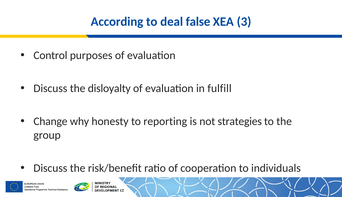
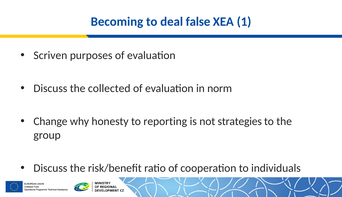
According: According -> Becoming
3: 3 -> 1
Control: Control -> Scriven
disloyalty: disloyalty -> collected
fulfill: fulfill -> norm
